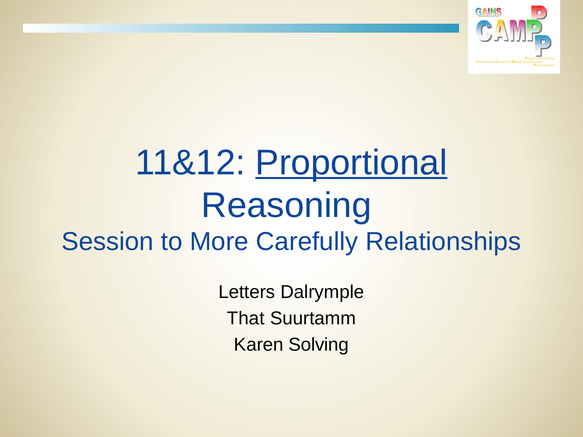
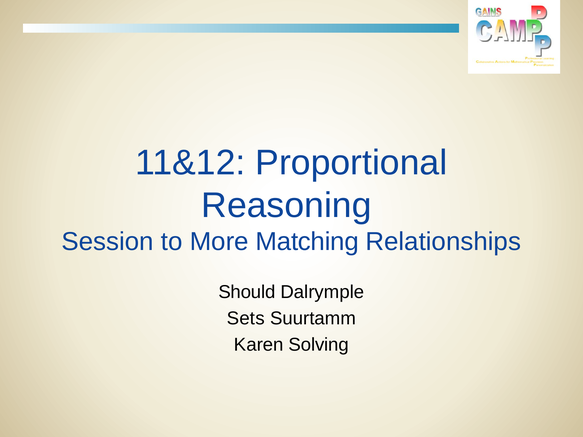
Proportional underline: present -> none
Carefully: Carefully -> Matching
Letters: Letters -> Should
That: That -> Sets
